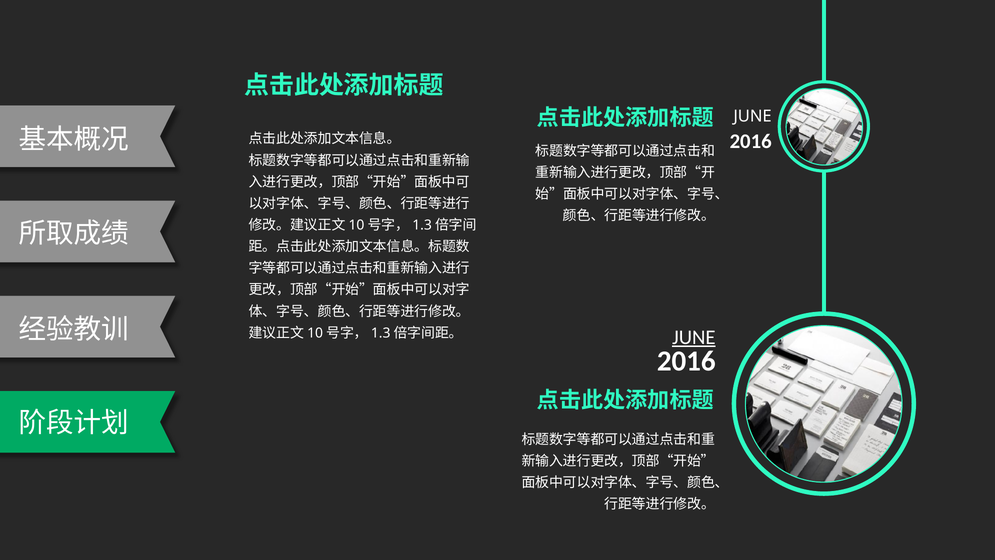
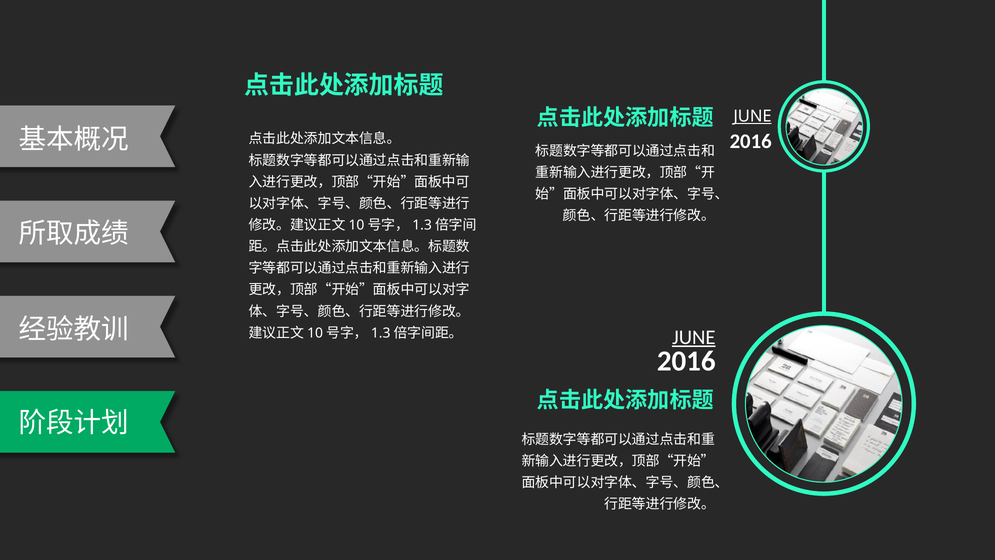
JUNE at (753, 116) underline: none -> present
